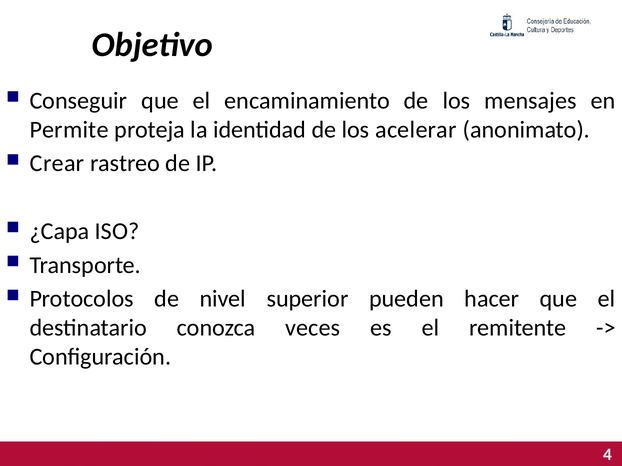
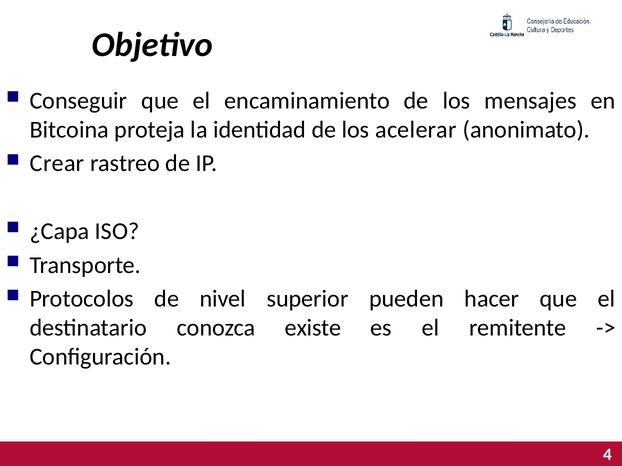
Permite: Permite -> Bitcoina
veces: veces -> existe
